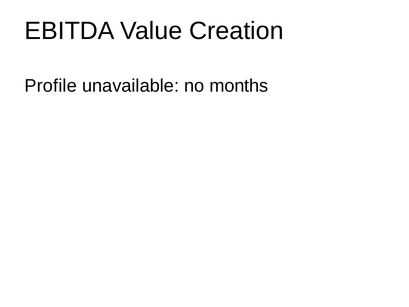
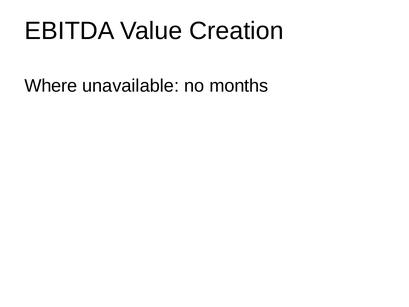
Profile: Profile -> Where
